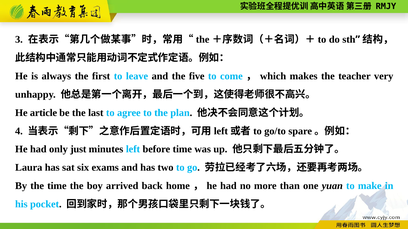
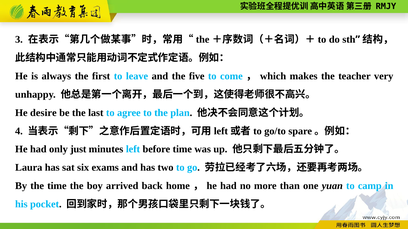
article: article -> desire
make: make -> camp
